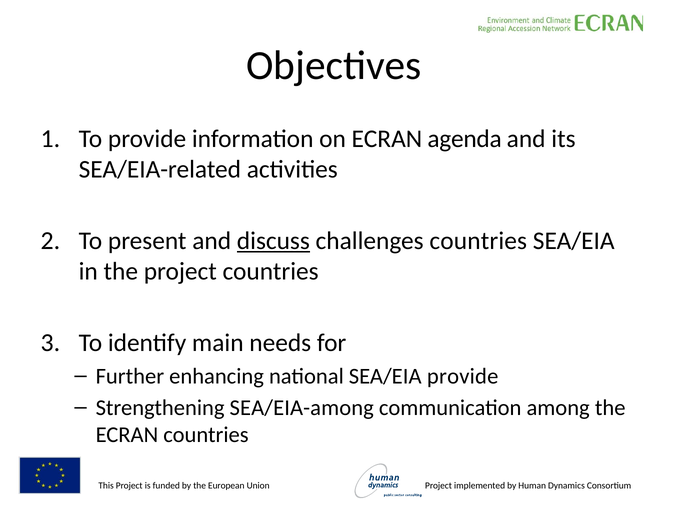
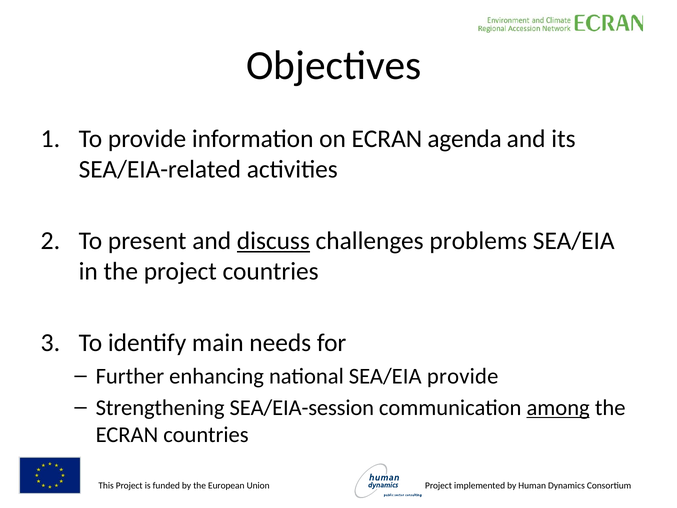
challenges countries: countries -> problems
SEA/EIA-among: SEA/EIA-among -> SEA/EIA-session
among underline: none -> present
